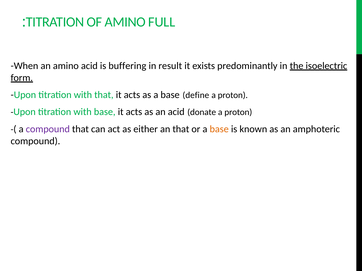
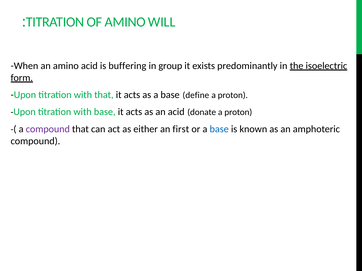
FULL: FULL -> WILL
result: result -> group
an that: that -> first
base at (219, 129) colour: orange -> blue
